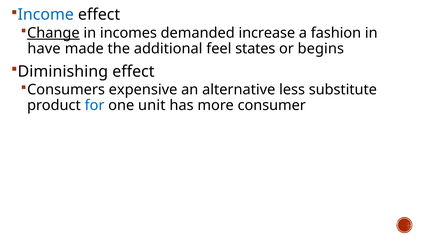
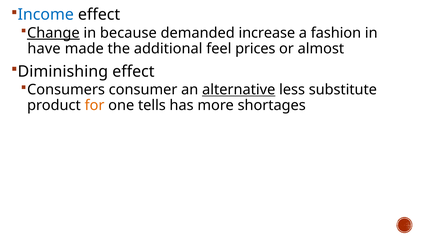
incomes: incomes -> because
states: states -> prices
begins: begins -> almost
expensive: expensive -> consumer
alternative underline: none -> present
for colour: blue -> orange
unit: unit -> tells
consumer: consumer -> shortages
